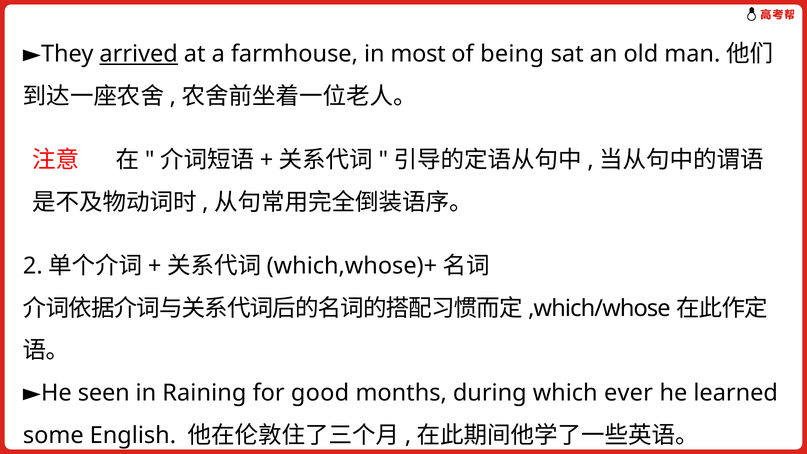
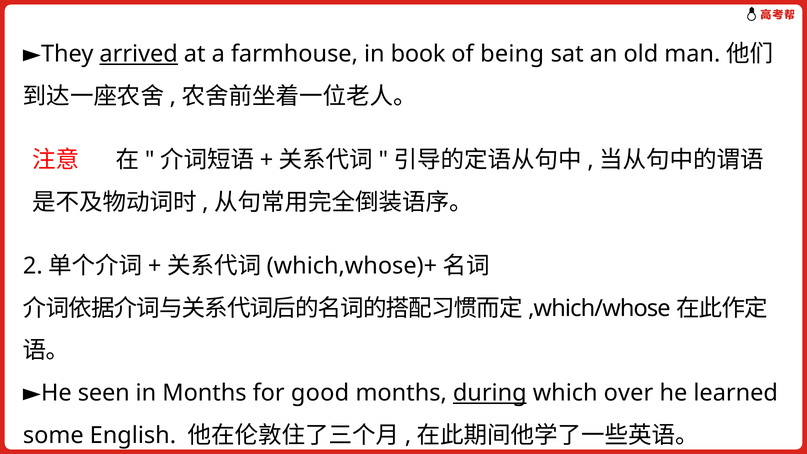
most: most -> book
in Raining: Raining -> Months
during underline: none -> present
ever: ever -> over
